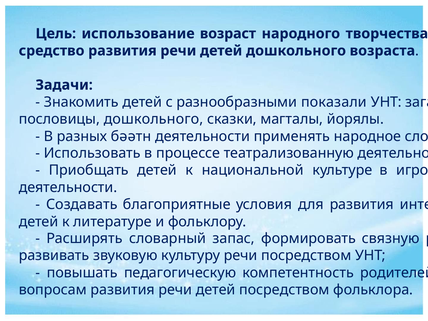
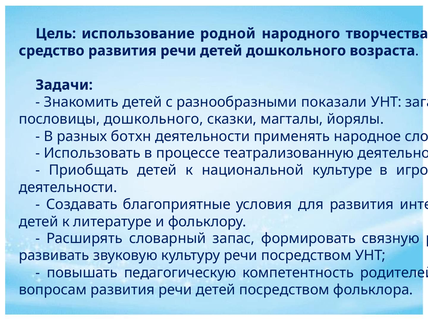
возраст: возраст -> родной
бәәтн: бәәтн -> ботхн
